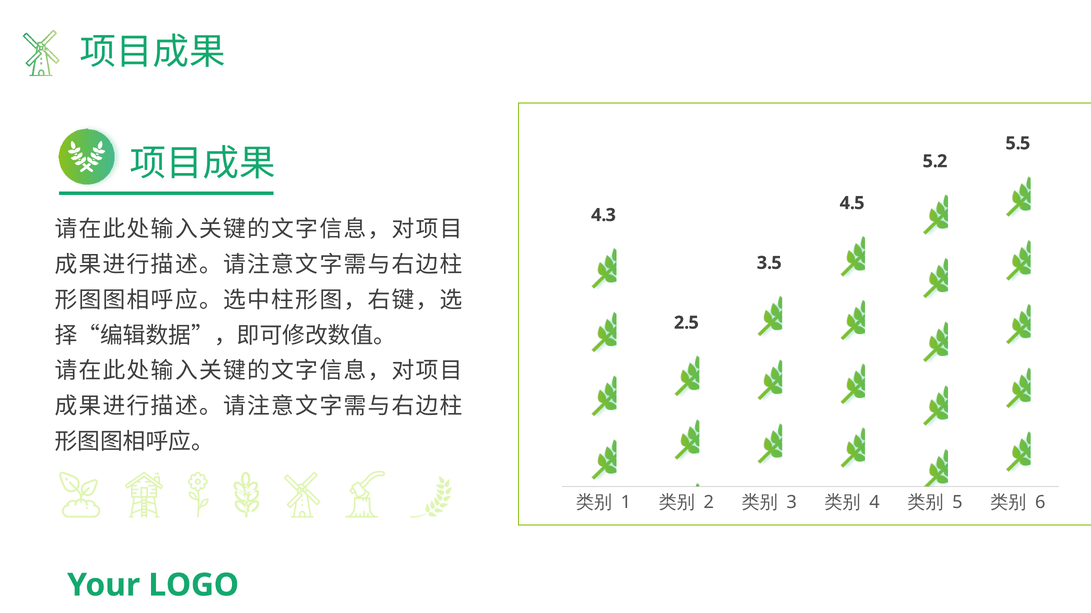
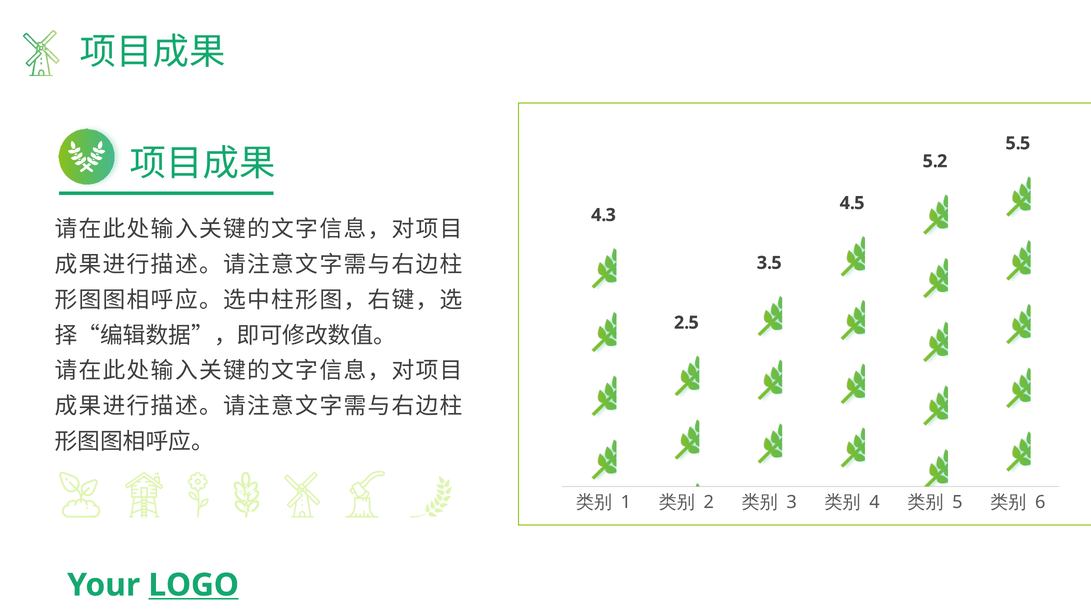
LOGO underline: none -> present
